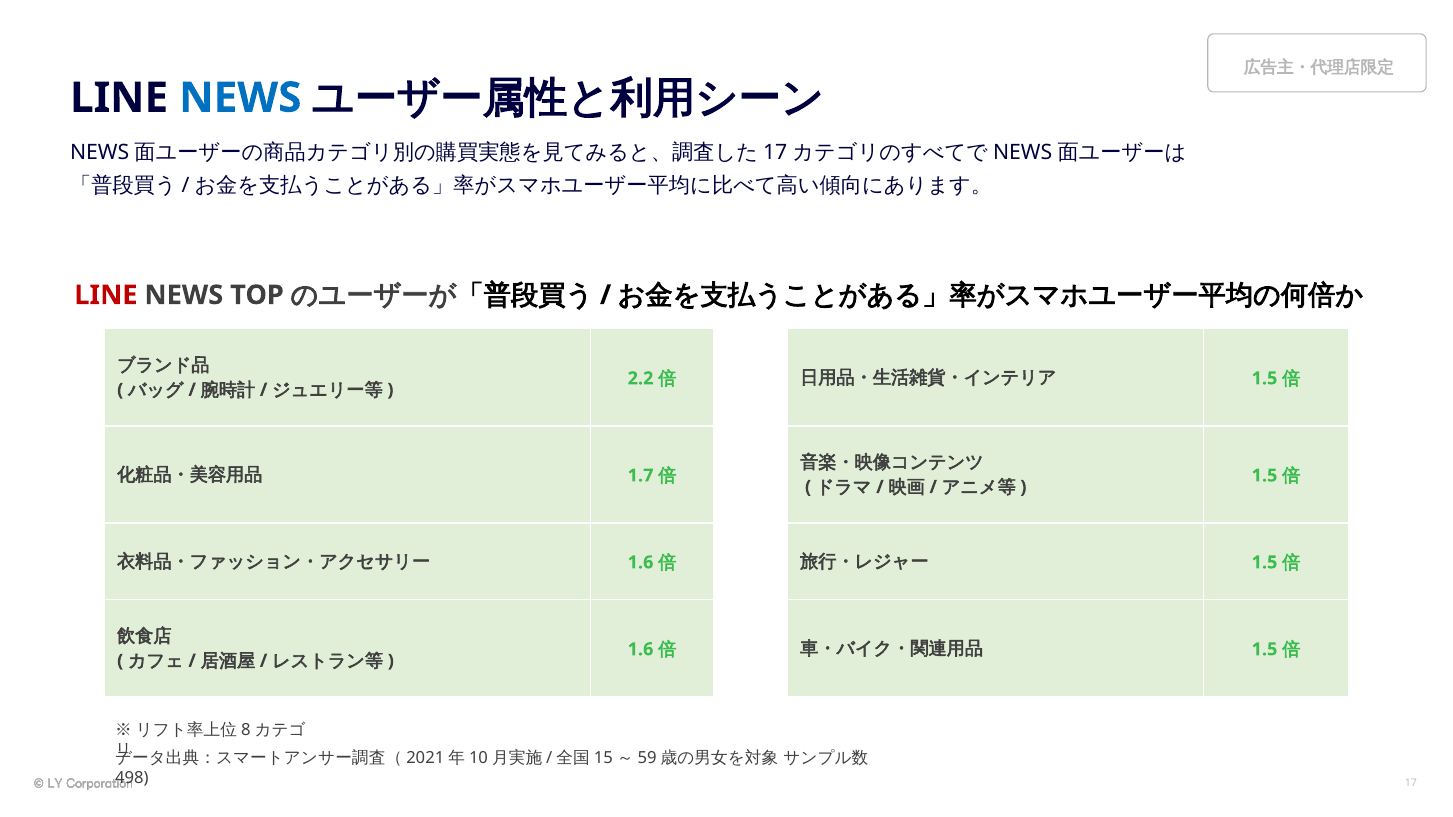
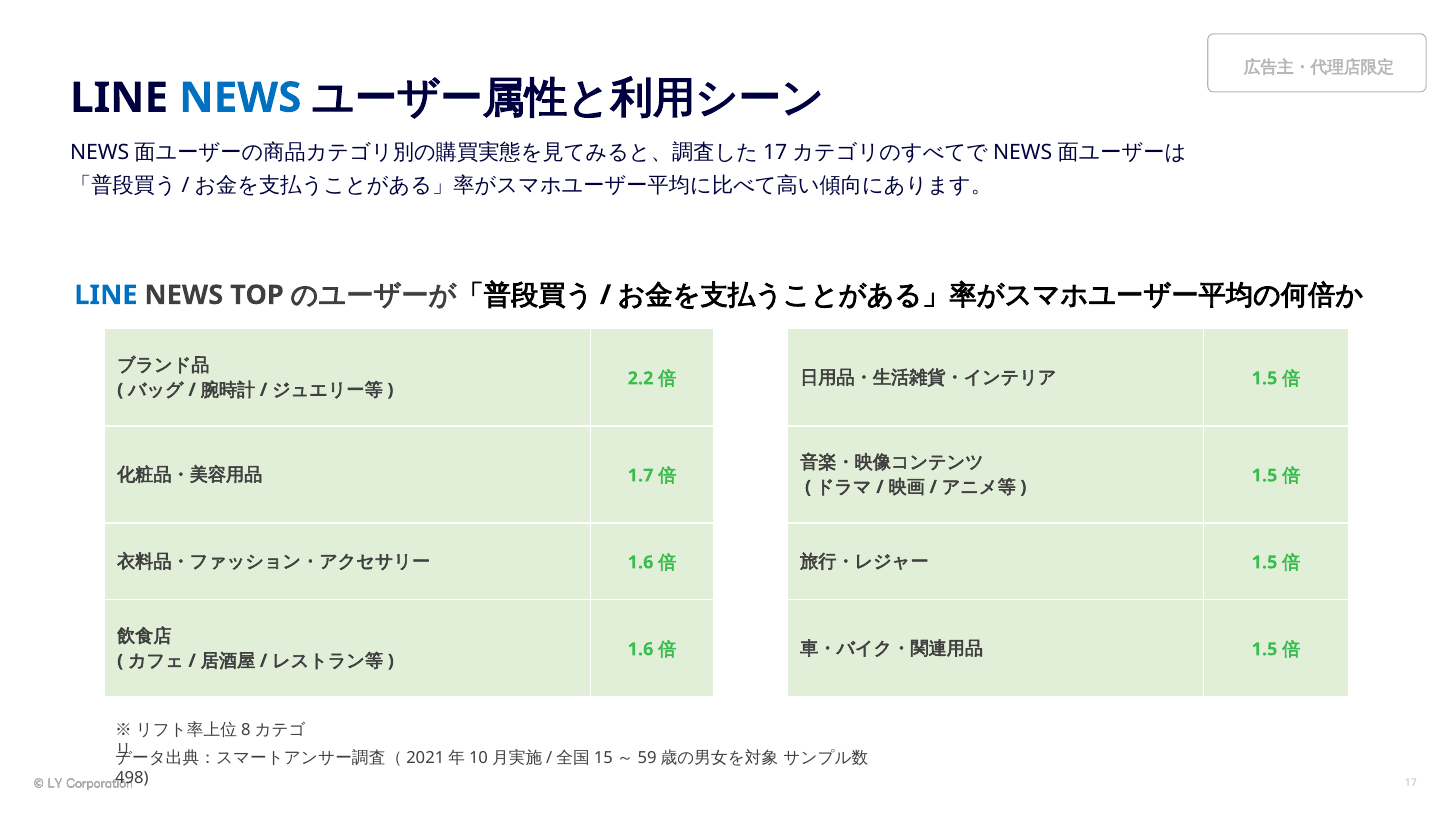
LINE at (106, 295) colour: red -> blue
